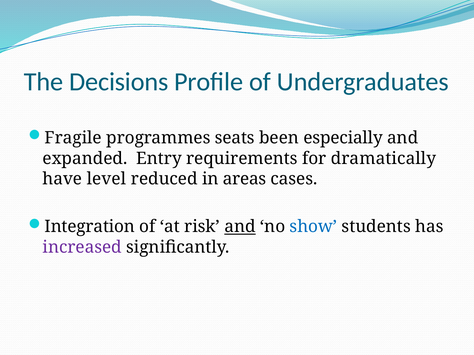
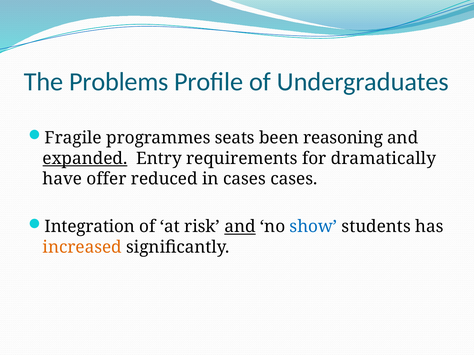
Decisions: Decisions -> Problems
especially: especially -> reasoning
expanded underline: none -> present
level: level -> offer
in areas: areas -> cases
increased colour: purple -> orange
